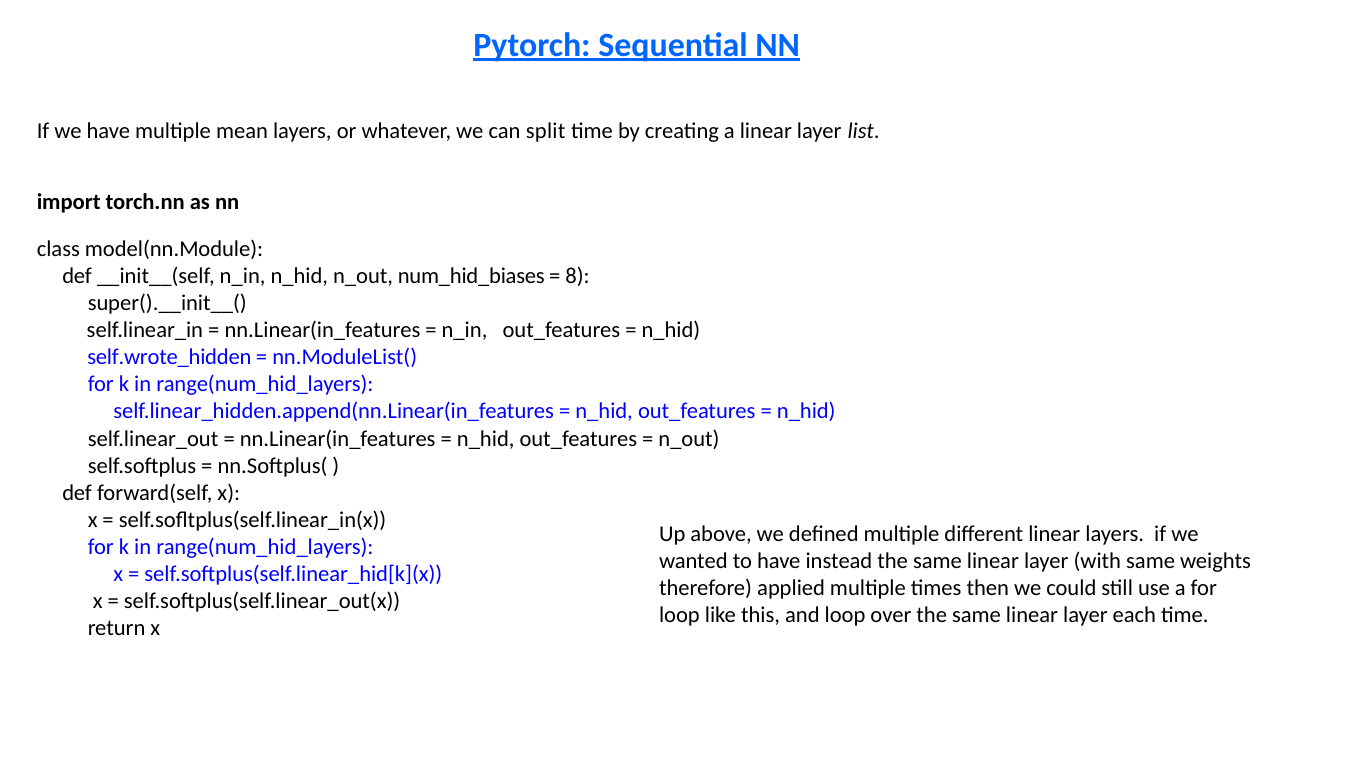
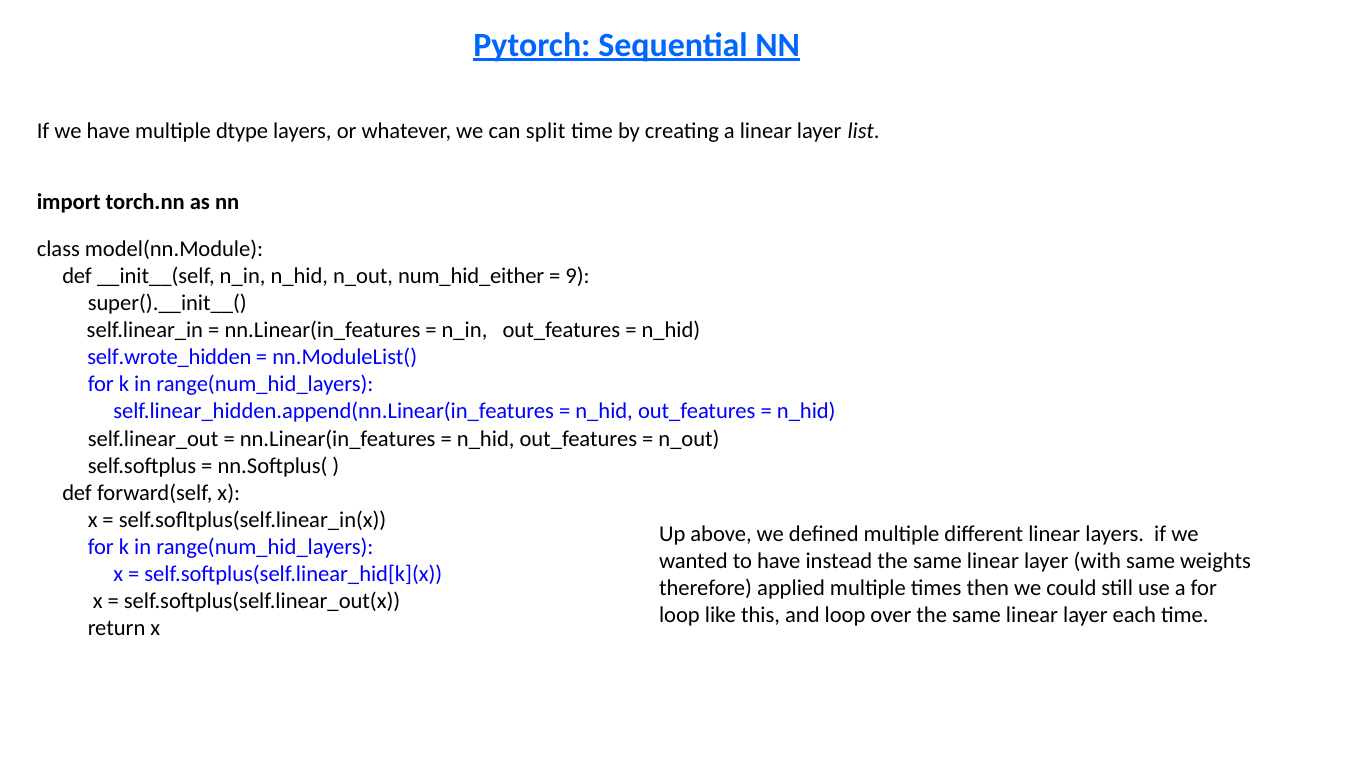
mean: mean -> dtype
num_hid_biases: num_hid_biases -> num_hid_either
8: 8 -> 9
